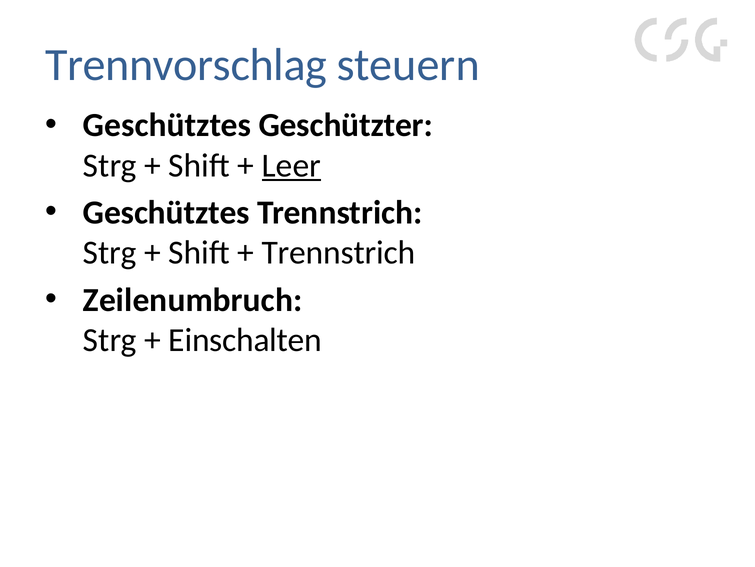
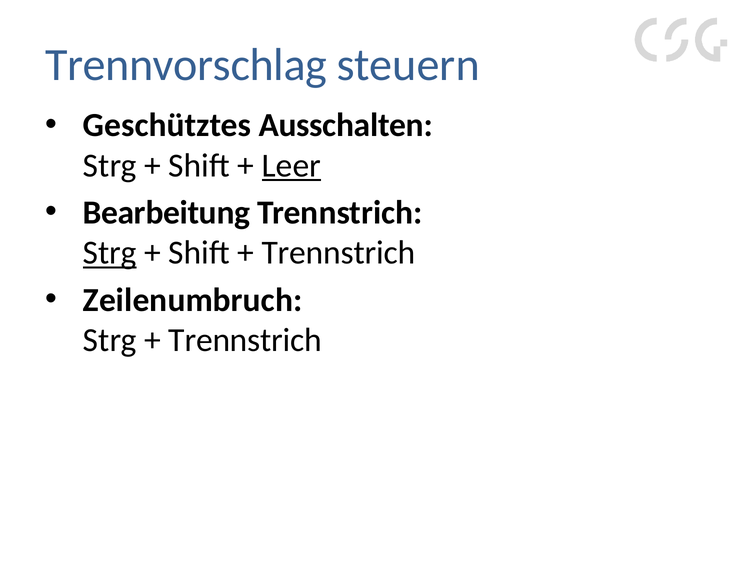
Geschützter: Geschützter -> Ausschalten
Geschütztes at (166, 212): Geschütztes -> Bearbeitung
Strg at (110, 253) underline: none -> present
Einschalten at (245, 340): Einschalten -> Trennstrich
